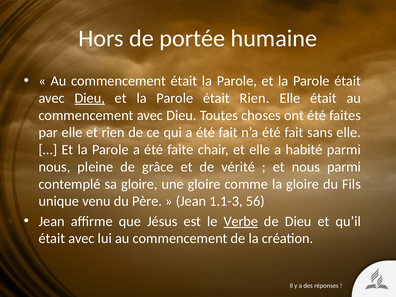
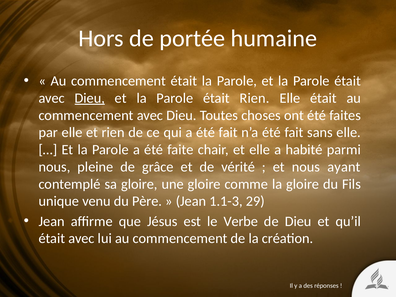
nous parmi: parmi -> ayant
56: 56 -> 29
Verbe underline: present -> none
